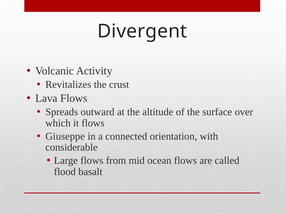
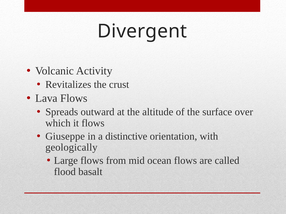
connected: connected -> distinctive
considerable: considerable -> geologically
